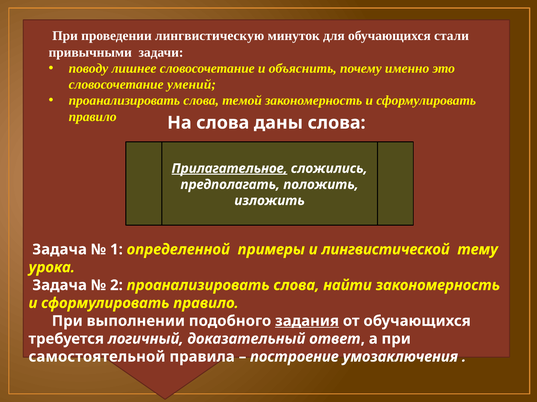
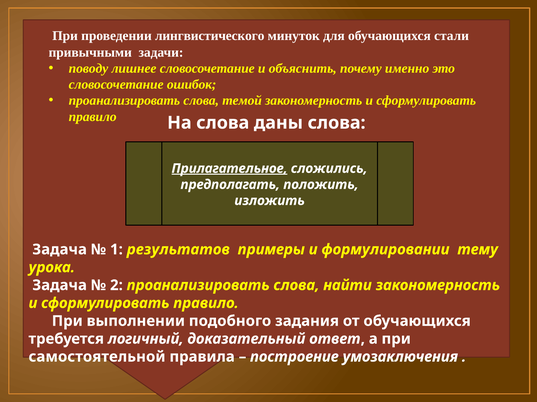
лингвистическую: лингвистическую -> лингвистического
умений: умений -> ошибок
определенной: определенной -> результатов
лингвистической: лингвистической -> формулировании
задания underline: present -> none
